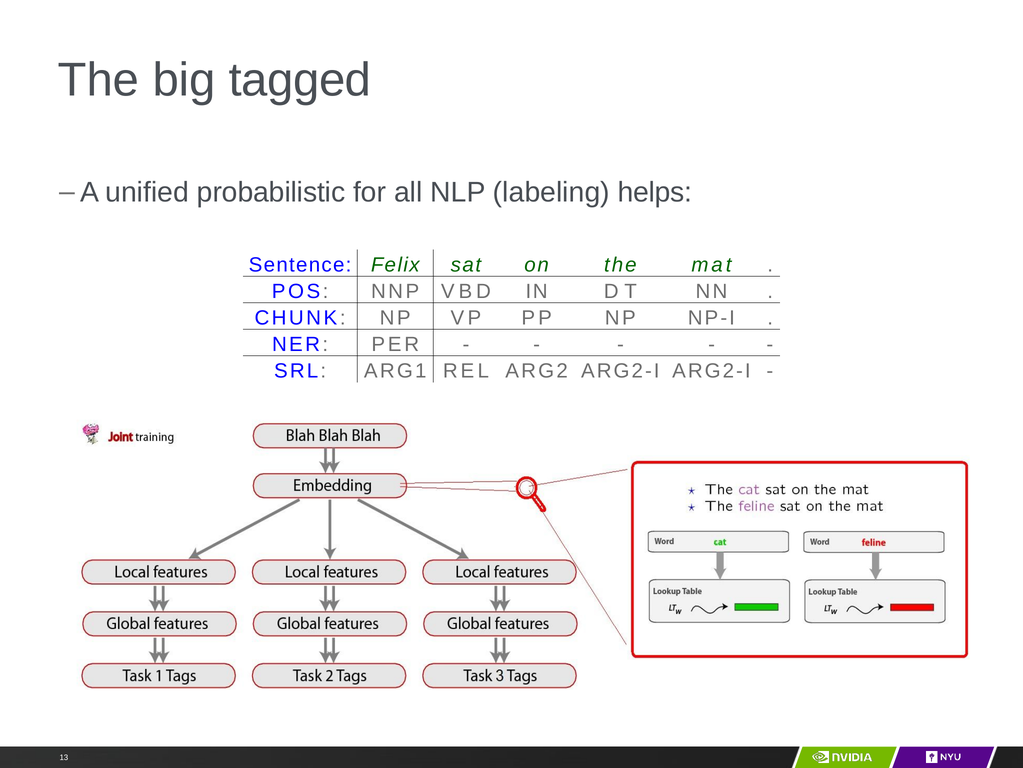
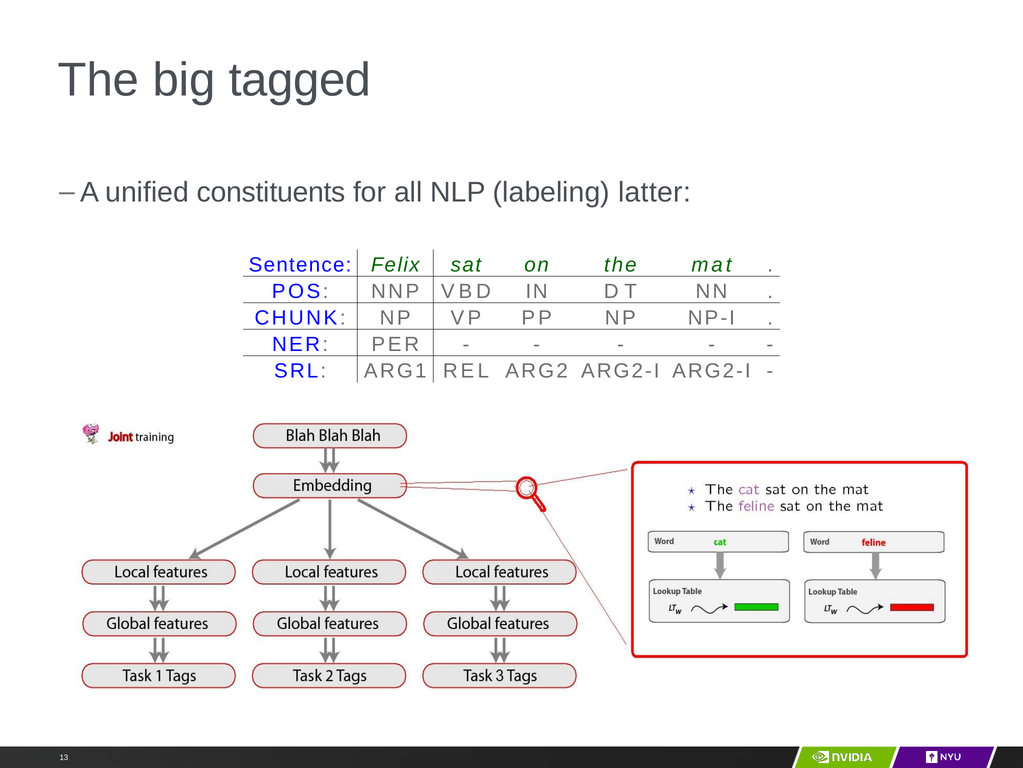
probabilistic: probabilistic -> constituents
helps: helps -> latter
